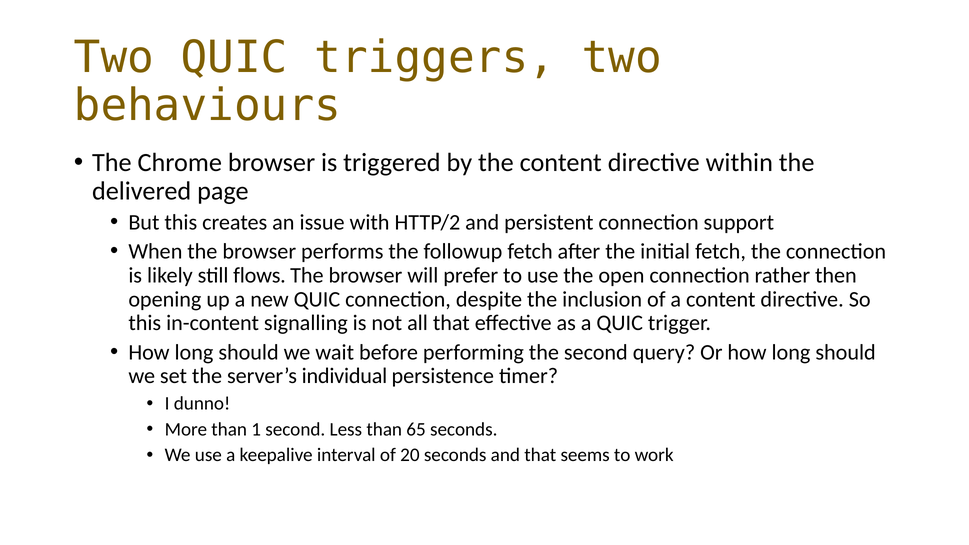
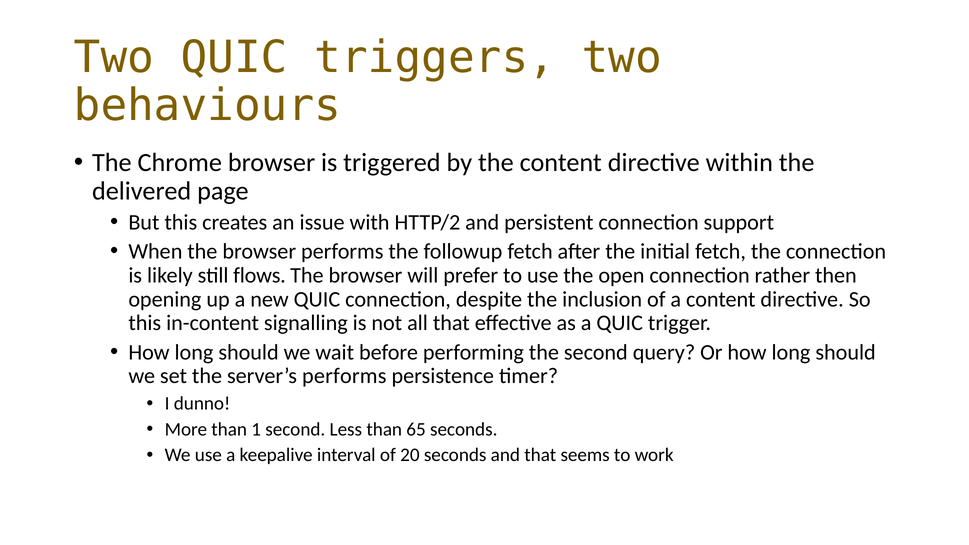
server’s individual: individual -> performs
